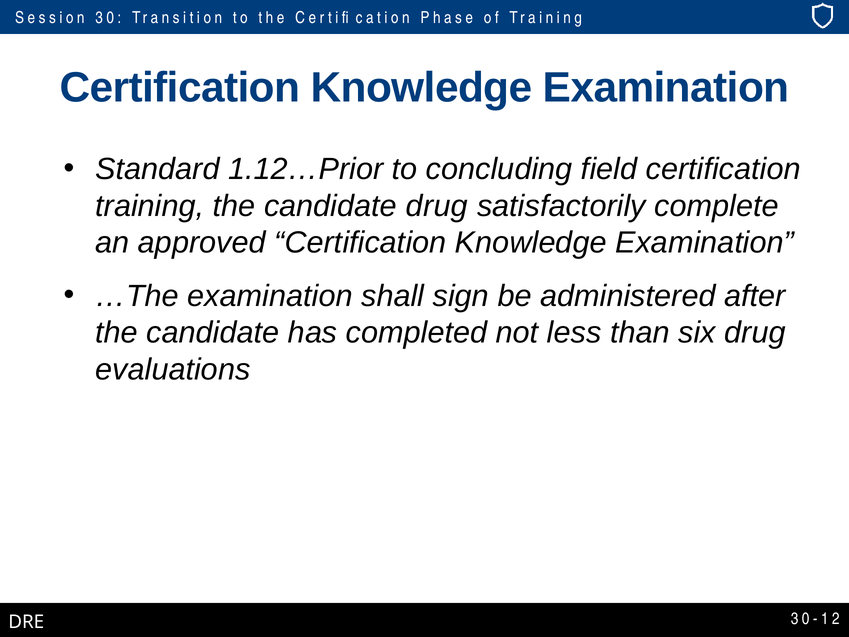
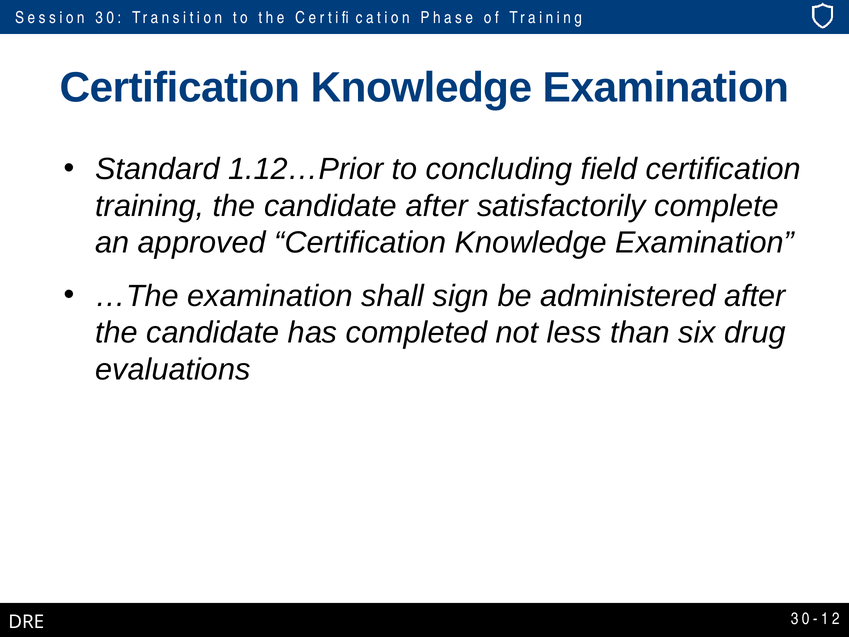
candidate drug: drug -> after
